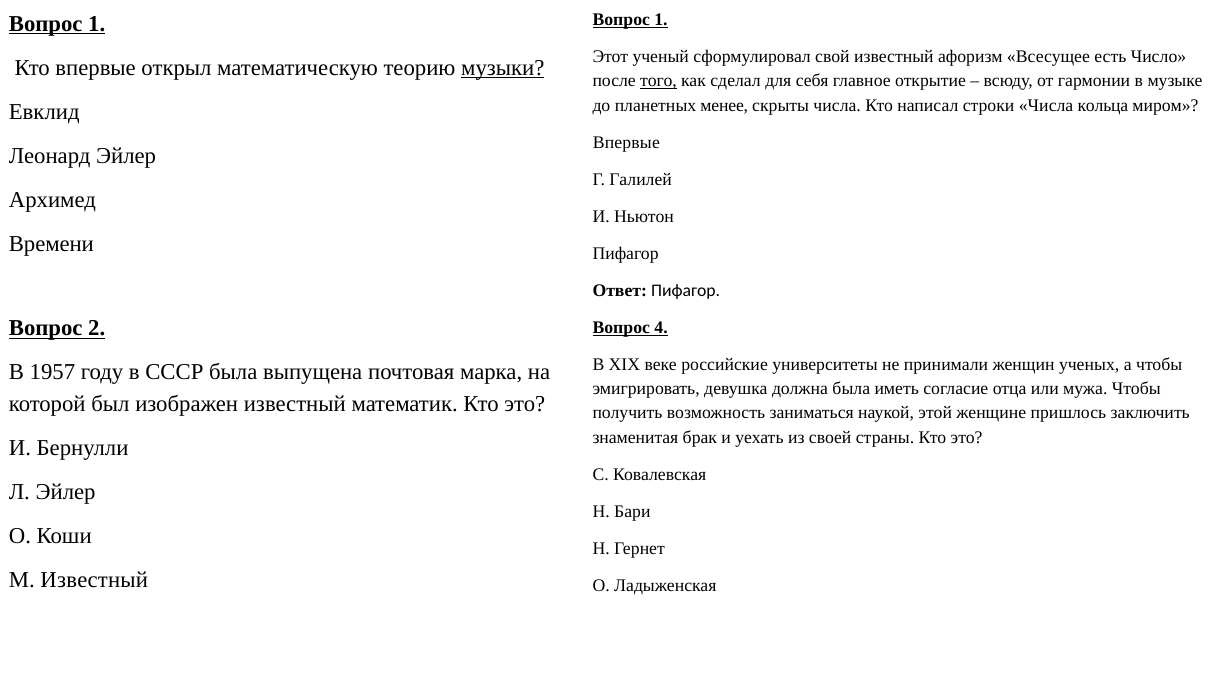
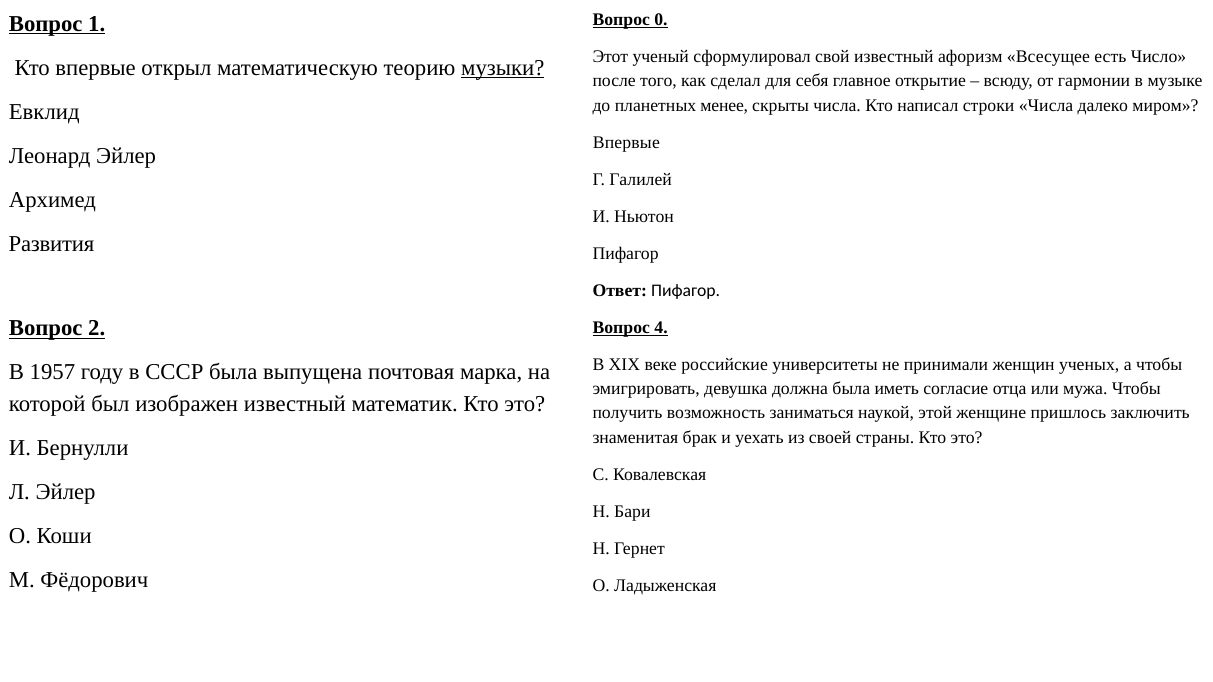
1 at (661, 19): 1 -> 0
того underline: present -> none
кольца: кольца -> далеко
Времени: Времени -> Развития
М Известный: Известный -> Фёдорович
